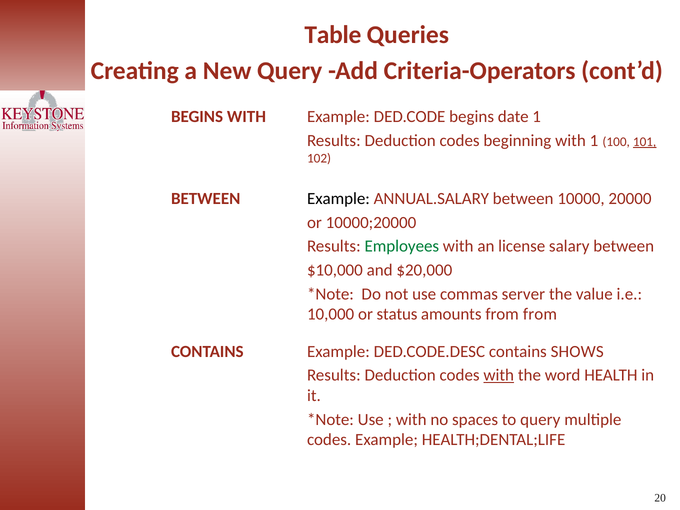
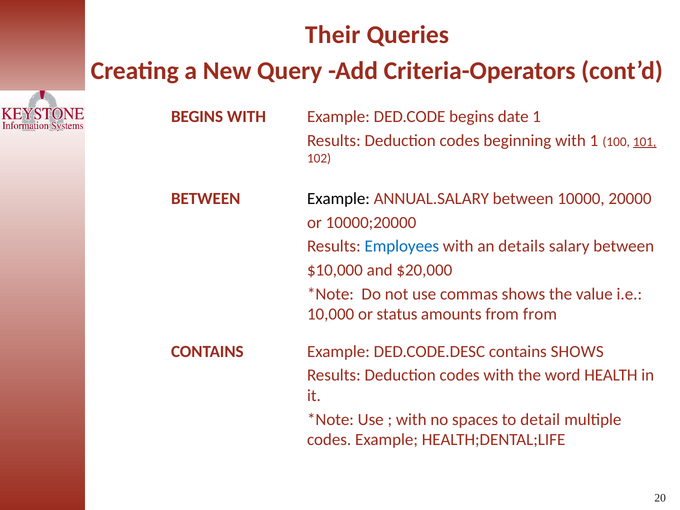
Table: Table -> Their
Employees colour: green -> blue
license: license -> details
commas server: server -> shows
with at (499, 375) underline: present -> none
to query: query -> detail
